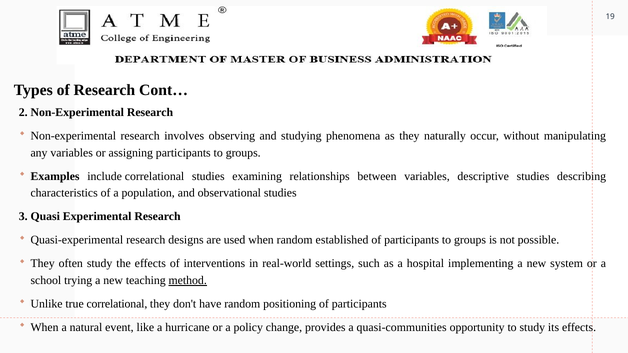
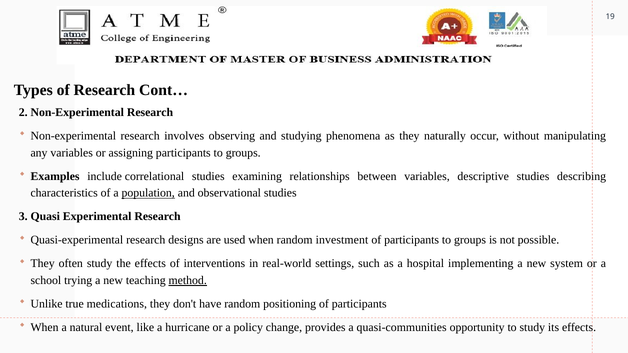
population underline: none -> present
established: established -> investment
true correlational: correlational -> medications
